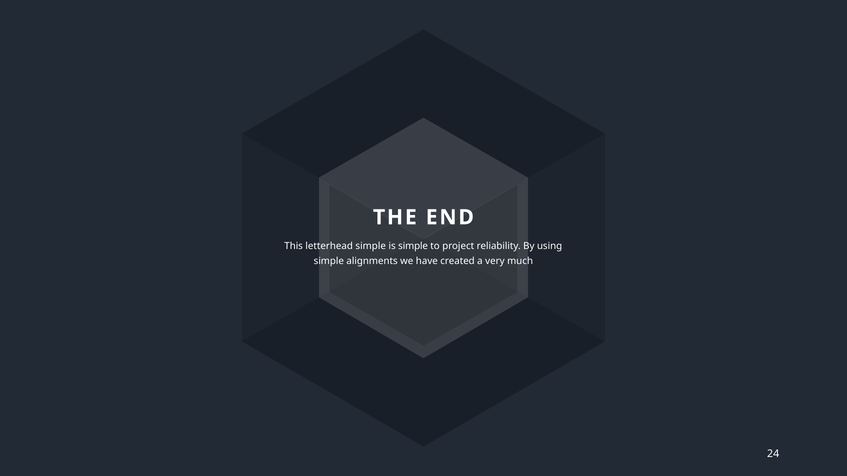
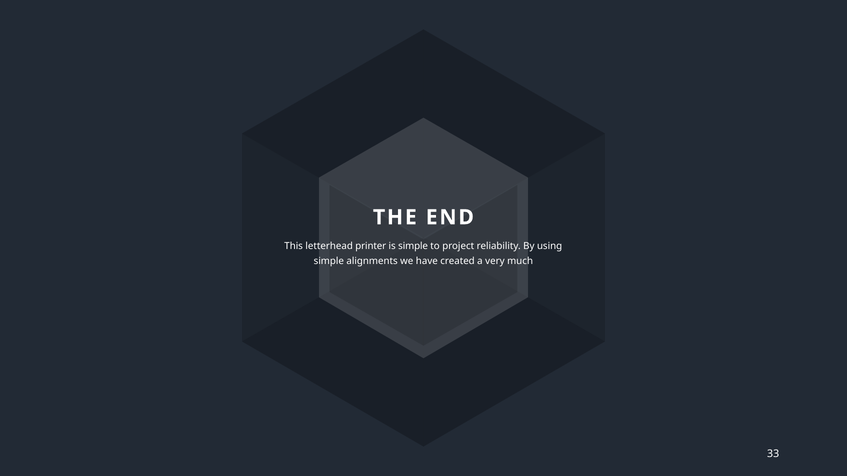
letterhead simple: simple -> printer
24: 24 -> 33
